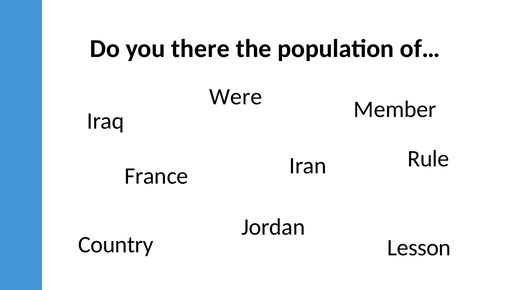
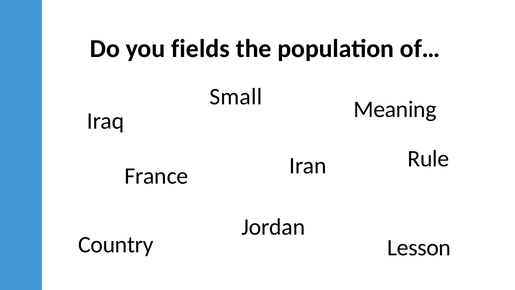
there: there -> fields
Were: Were -> Small
Member: Member -> Meaning
